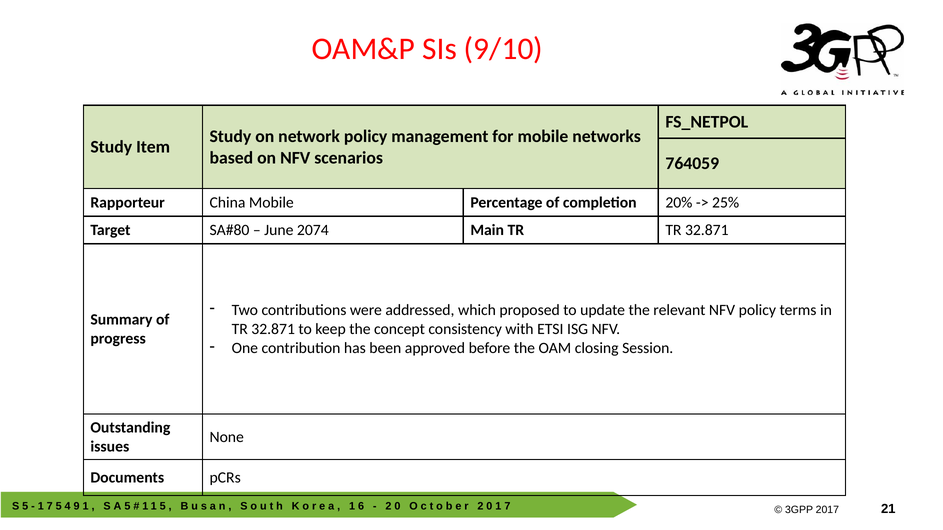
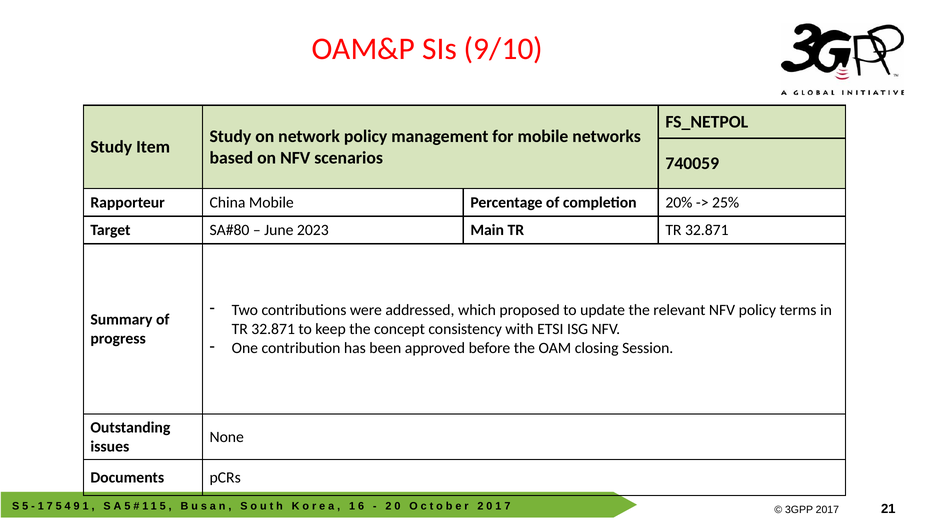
764059: 764059 -> 740059
2074: 2074 -> 2023
